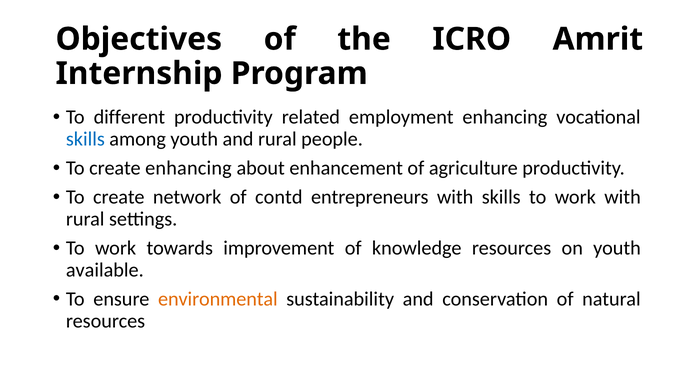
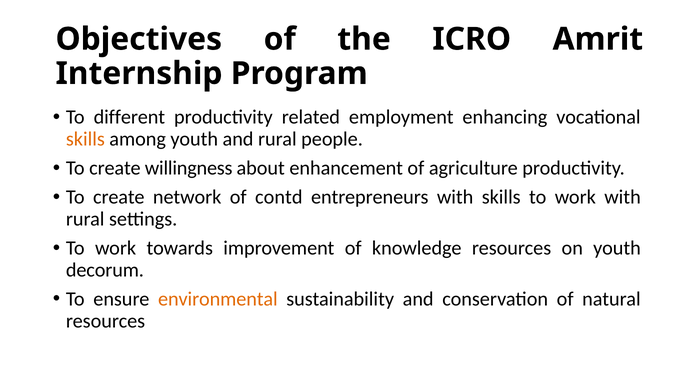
skills at (85, 139) colour: blue -> orange
create enhancing: enhancing -> willingness
available: available -> decorum
